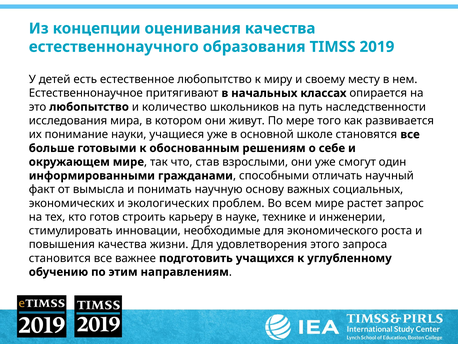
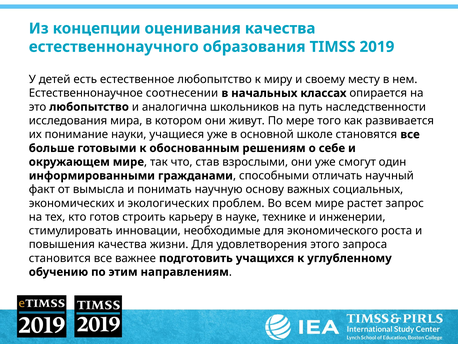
притягивают: притягивают -> соотнесении
количество: количество -> аналогична
